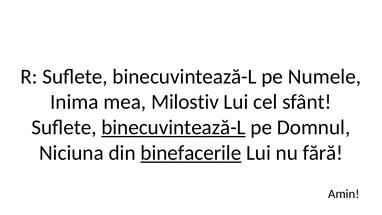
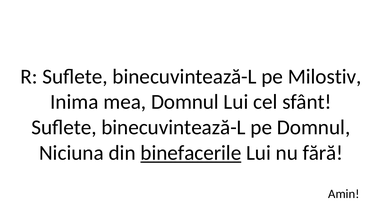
Numele: Numele -> Milostiv
mea Milostiv: Milostiv -> Domnul
binecuvintează-L at (174, 127) underline: present -> none
